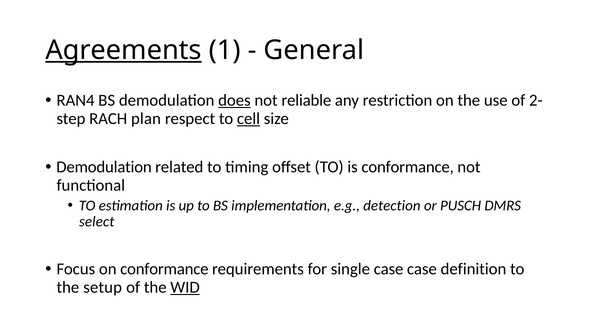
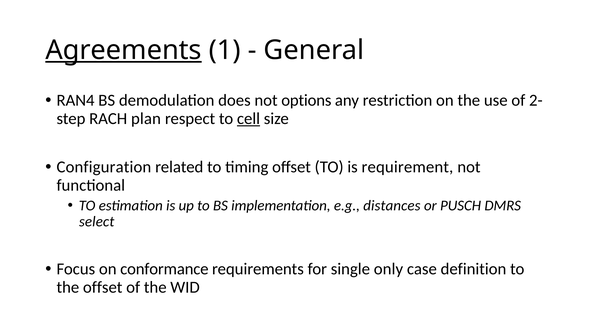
does underline: present -> none
reliable: reliable -> options
Demodulation at (104, 167): Demodulation -> Configuration
is conformance: conformance -> requirement
detection: detection -> distances
single case: case -> only
the setup: setup -> offset
WID underline: present -> none
